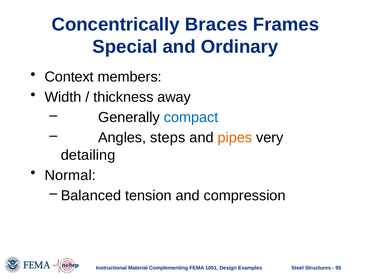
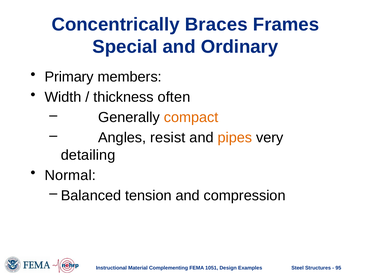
Context: Context -> Primary
away: away -> often
compact colour: blue -> orange
steps: steps -> resist
